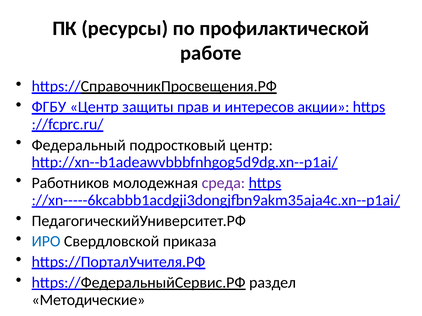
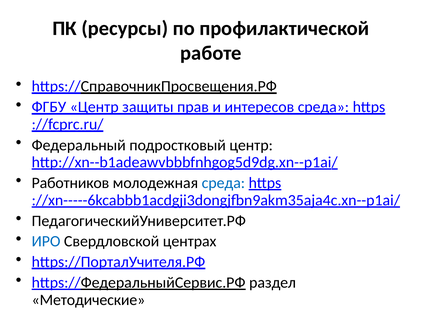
интересов акции: акции -> среда
среда at (223, 183) colour: purple -> blue
приказа: приказа -> центрах
